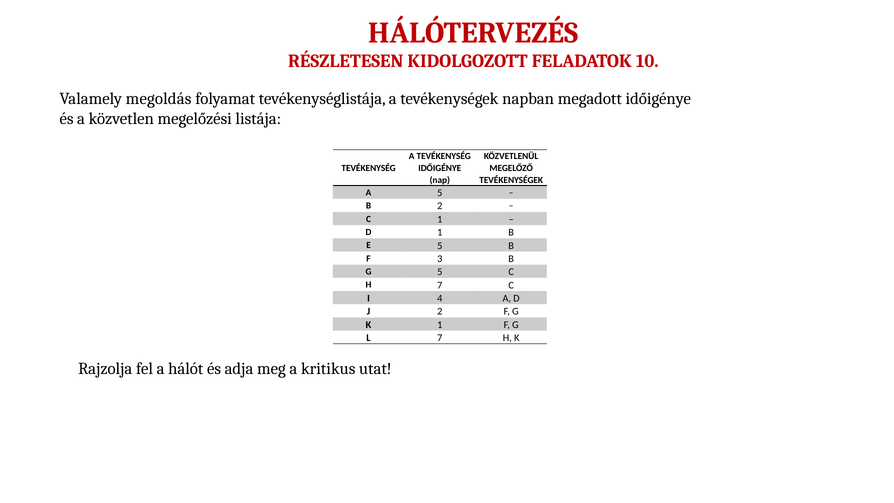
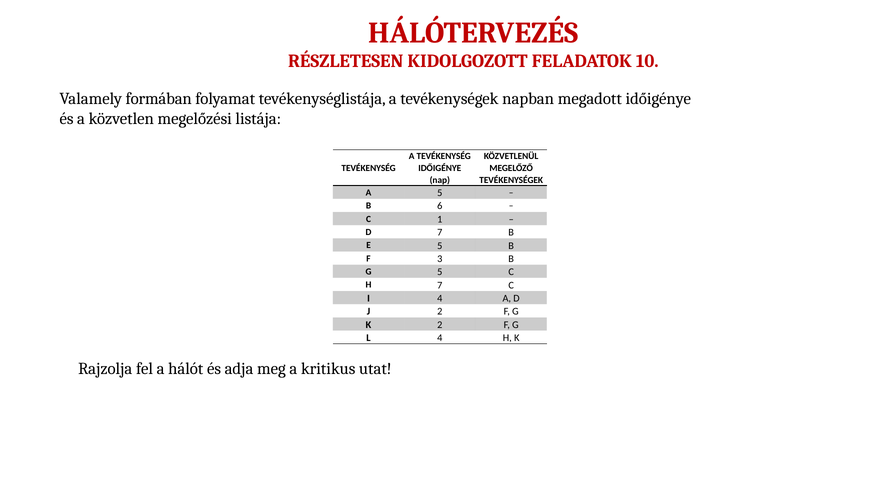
megoldás: megoldás -> formában
B 2: 2 -> 6
D 1: 1 -> 7
K 1: 1 -> 2
L 7: 7 -> 4
